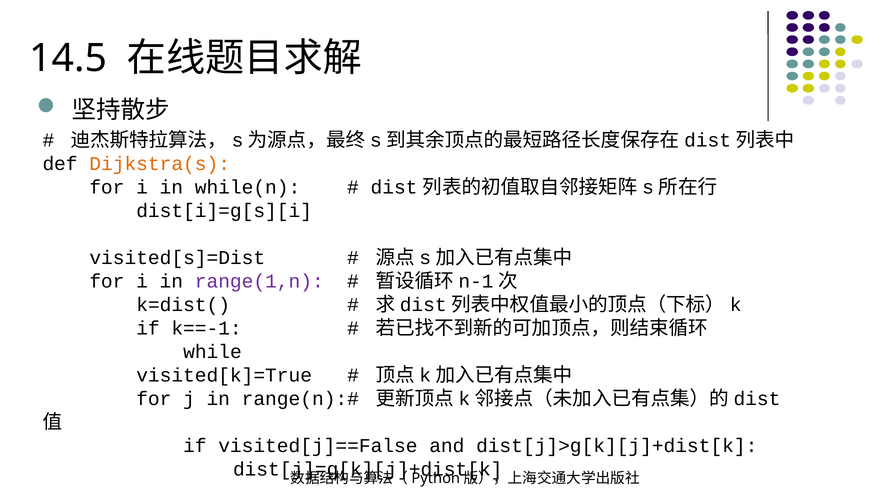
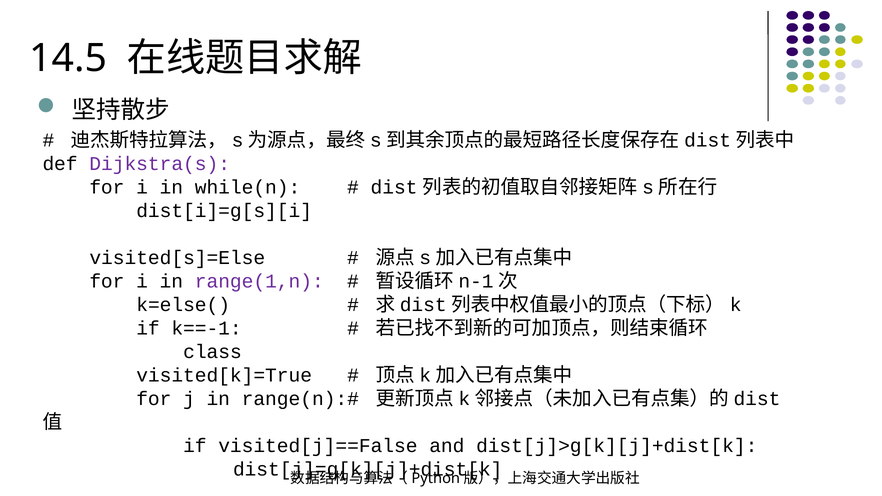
Dijkstra(s colour: orange -> purple
visited[s]=Dist: visited[s]=Dist -> visited[s]=Else
k=dist(: k=dist( -> k=else(
while: while -> class
